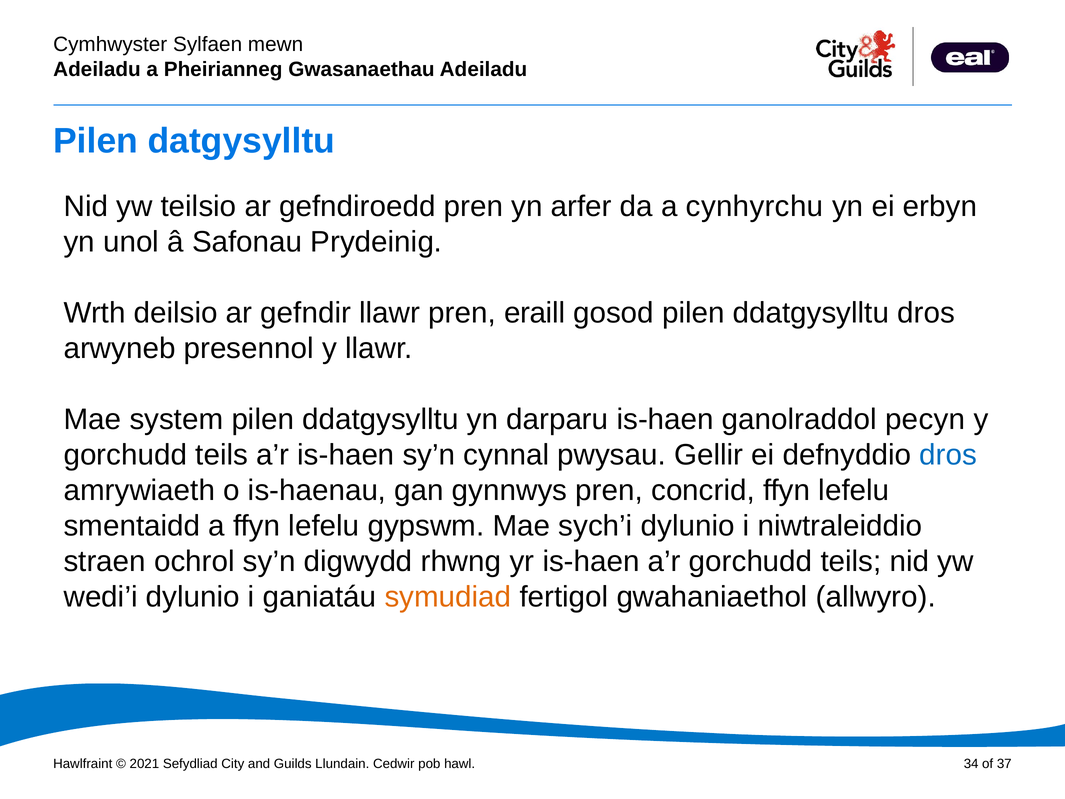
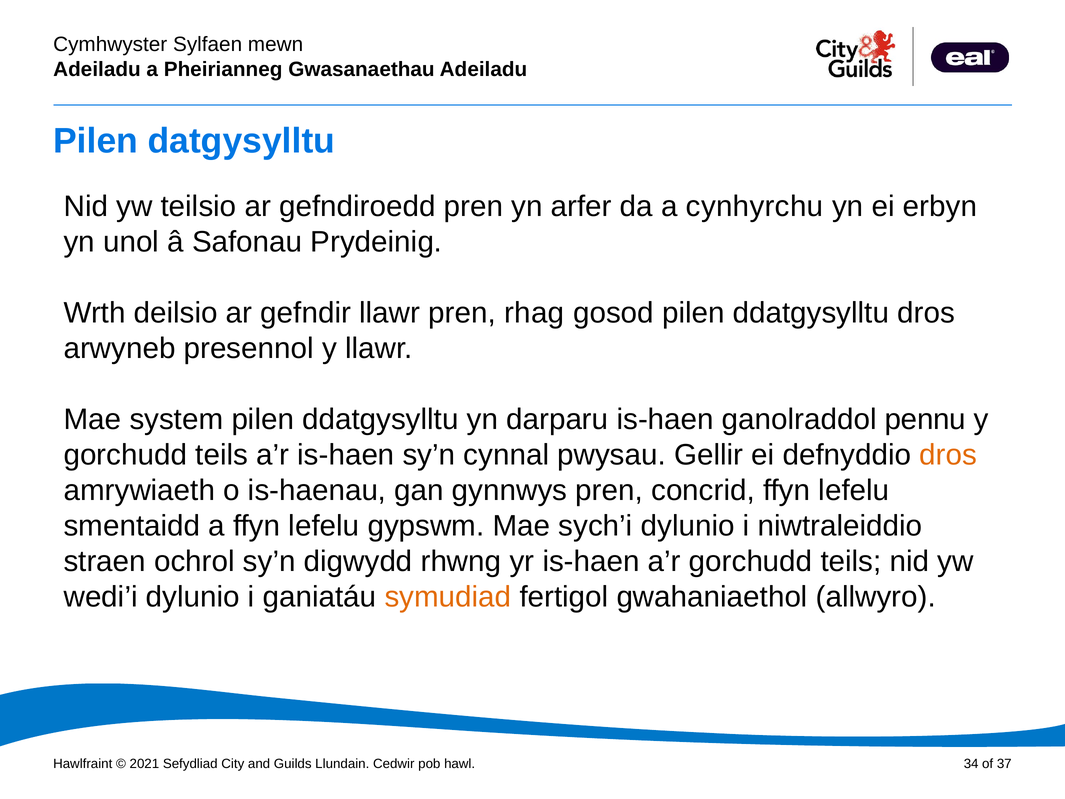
eraill: eraill -> rhag
pecyn: pecyn -> pennu
dros at (948, 455) colour: blue -> orange
